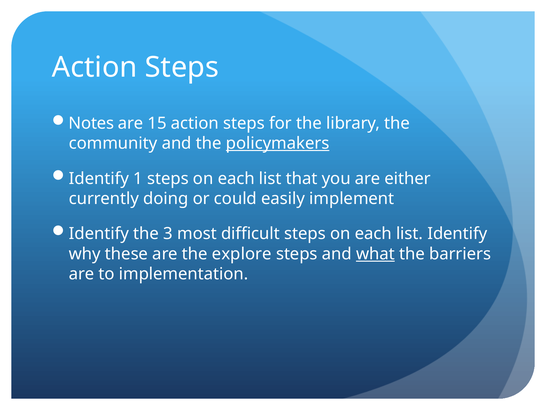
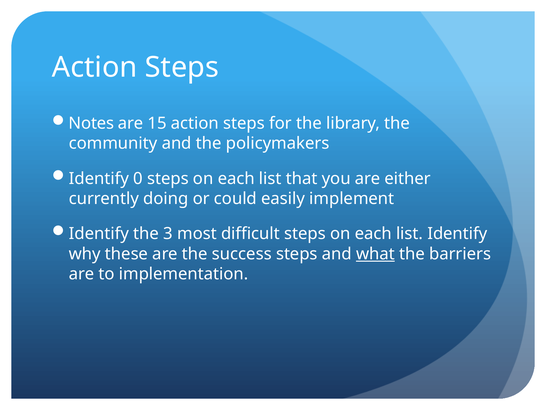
policymakers underline: present -> none
1: 1 -> 0
explore: explore -> success
